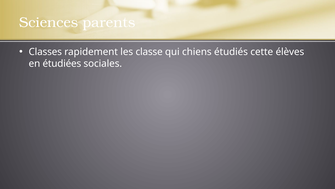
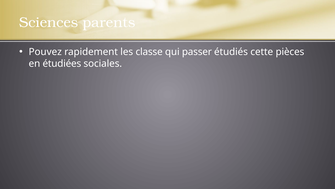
Classes: Classes -> Pouvez
chiens: chiens -> passer
élèves: élèves -> pièces
